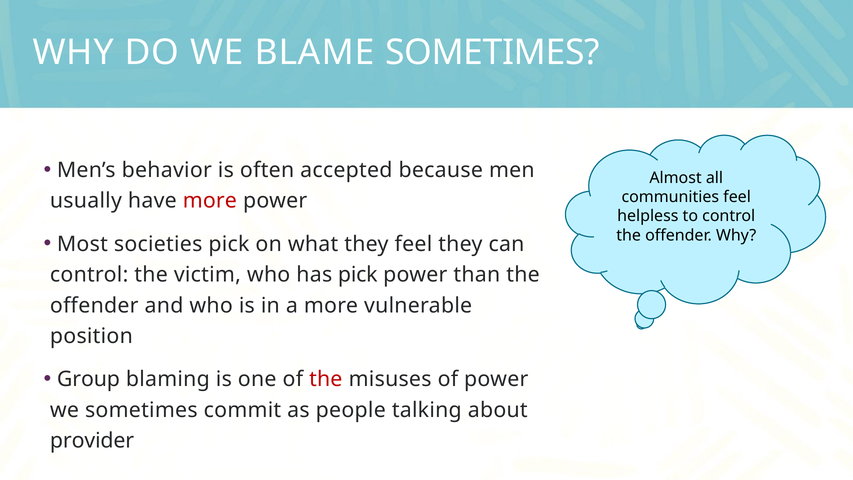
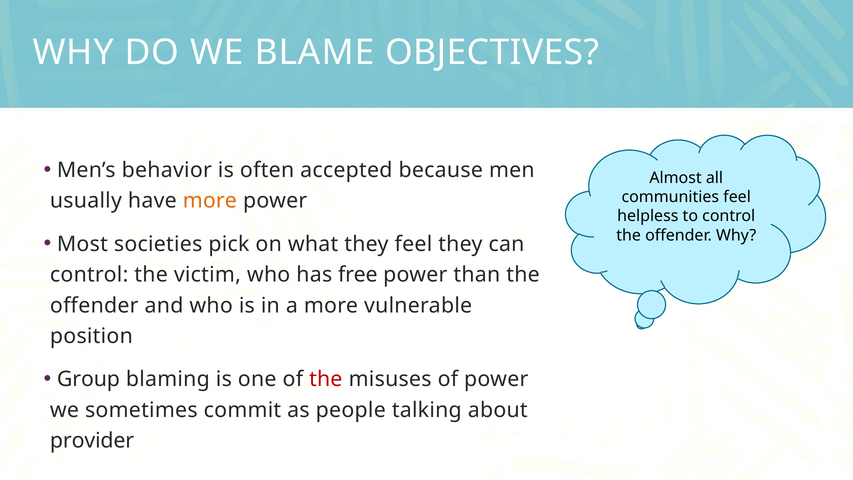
BLAME SOMETIMES: SOMETIMES -> OBJECTIVES
more at (210, 201) colour: red -> orange
has pick: pick -> free
